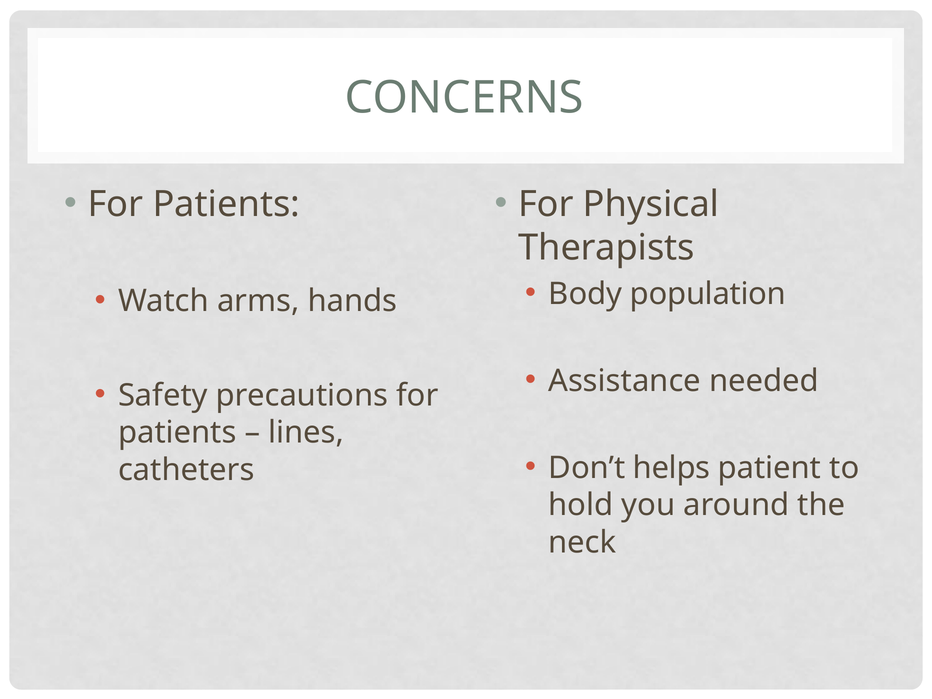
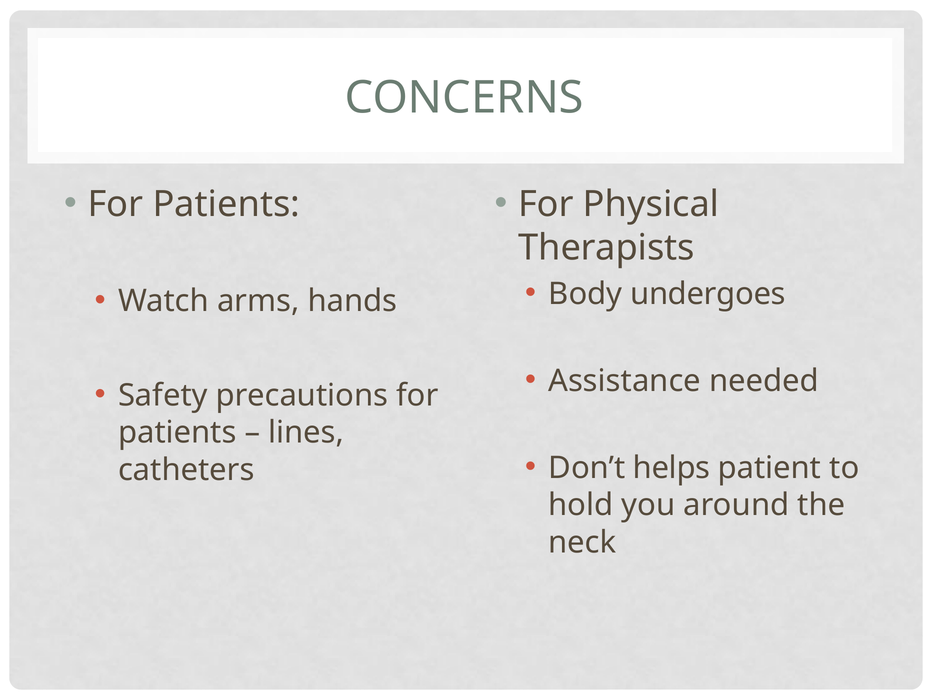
population: population -> undergoes
